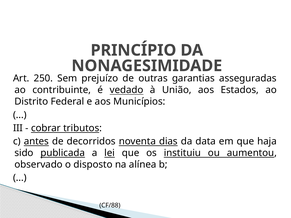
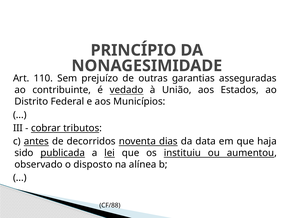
250: 250 -> 110
